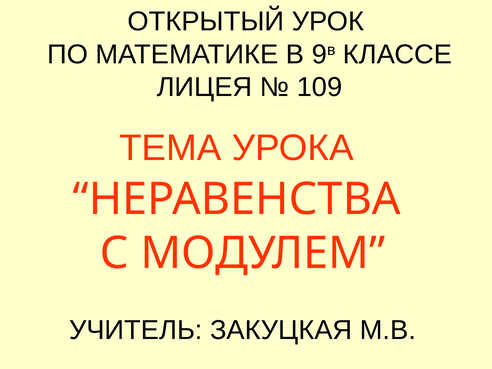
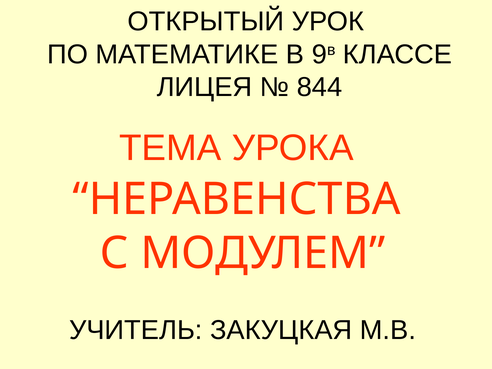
109: 109 -> 844
